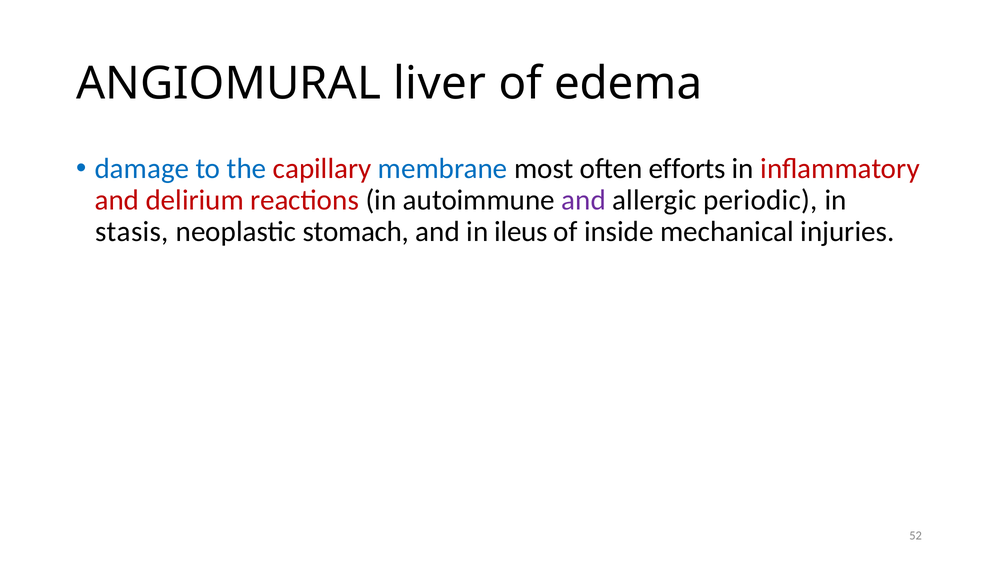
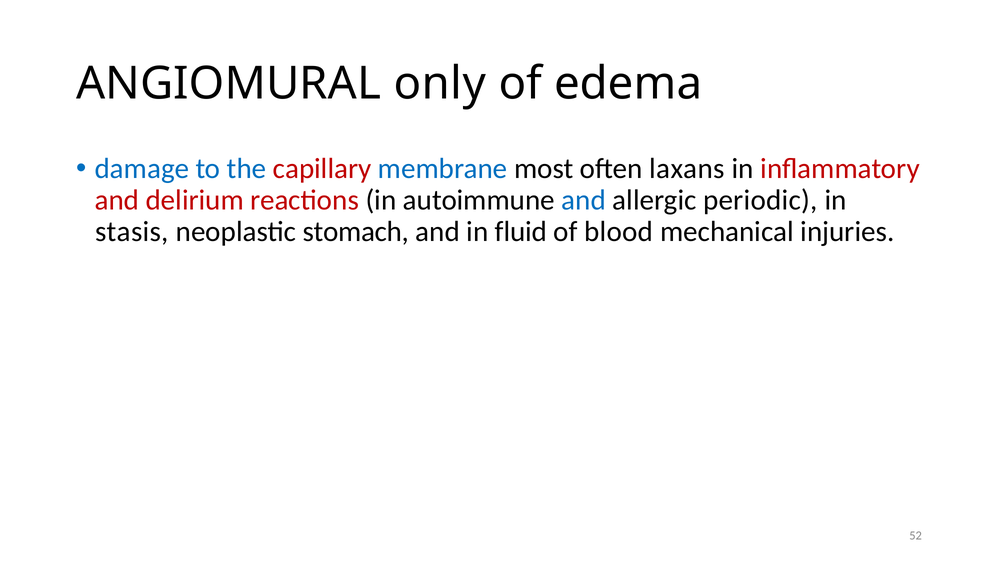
liver: liver -> only
efforts: efforts -> laxans
and at (584, 200) colour: purple -> blue
ileus: ileus -> fluid
inside: inside -> blood
